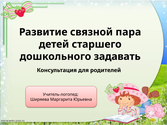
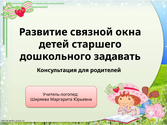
пара: пара -> окна
